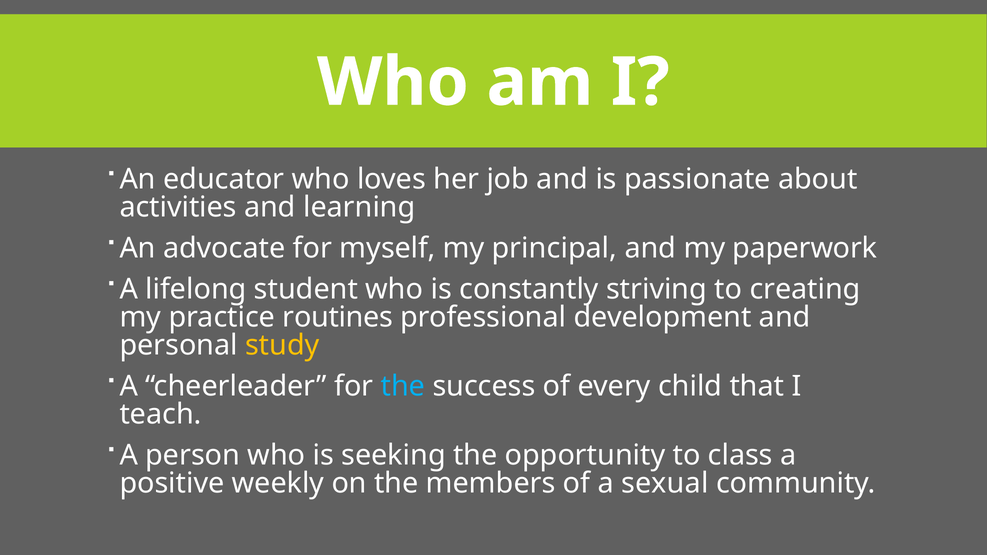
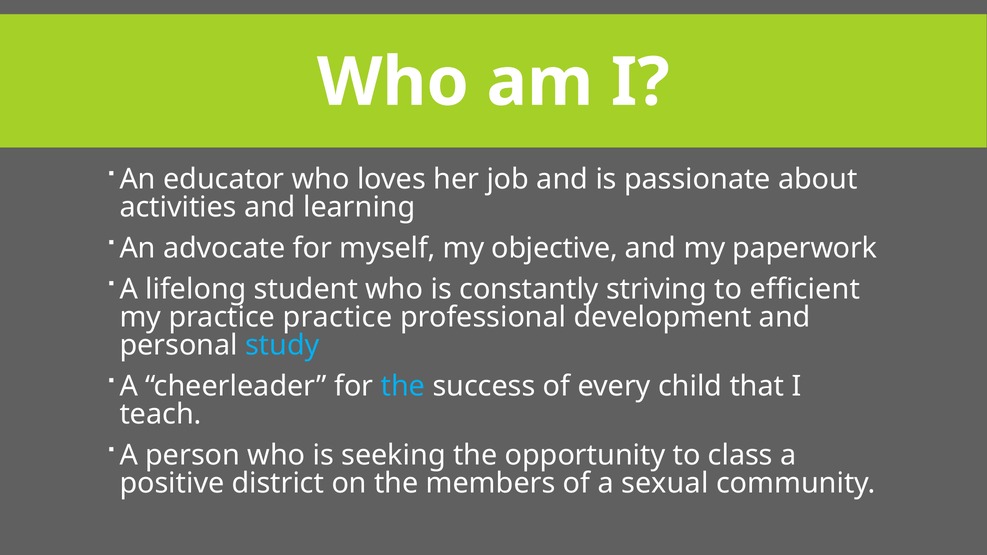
principal: principal -> objective
creating: creating -> efficient
practice routines: routines -> practice
study colour: yellow -> light blue
weekly: weekly -> district
